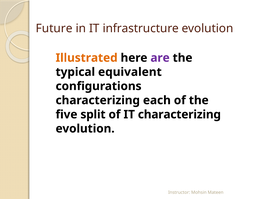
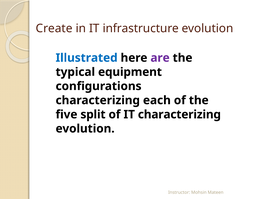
Future: Future -> Create
Illustrated colour: orange -> blue
equivalent: equivalent -> equipment
